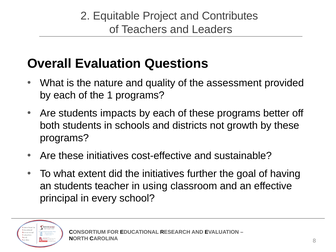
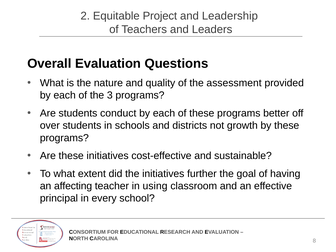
Contributes: Contributes -> Leadership
1: 1 -> 3
impacts: impacts -> conduct
both: both -> over
an students: students -> affecting
